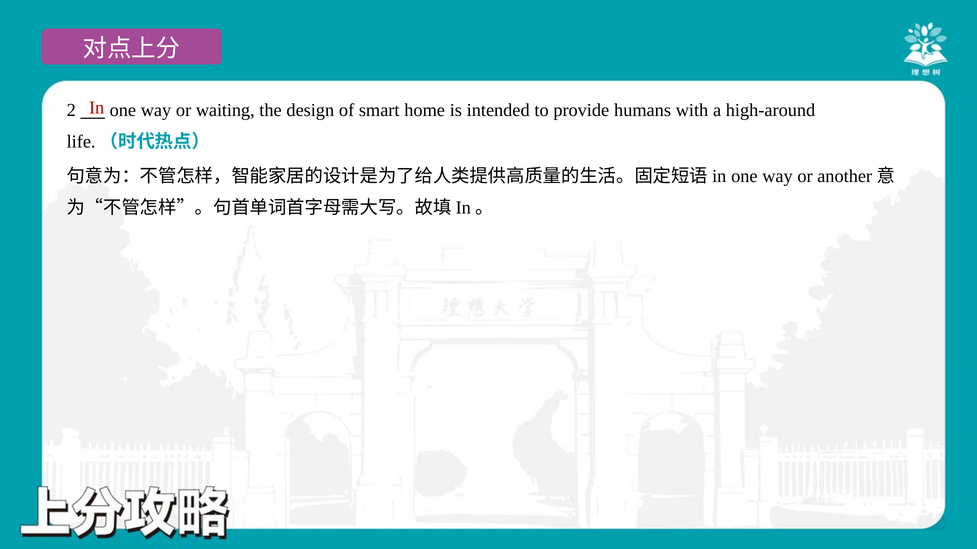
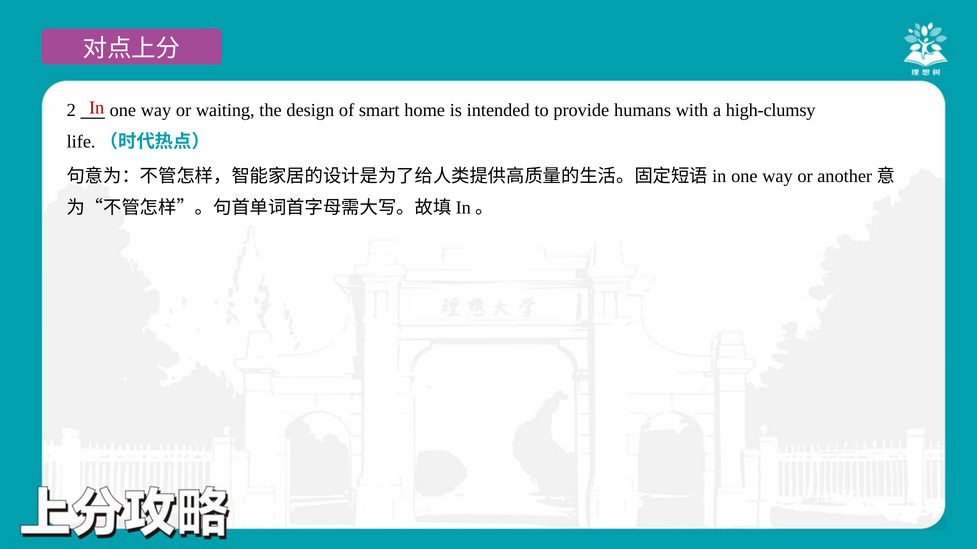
high-around: high-around -> high-clumsy
